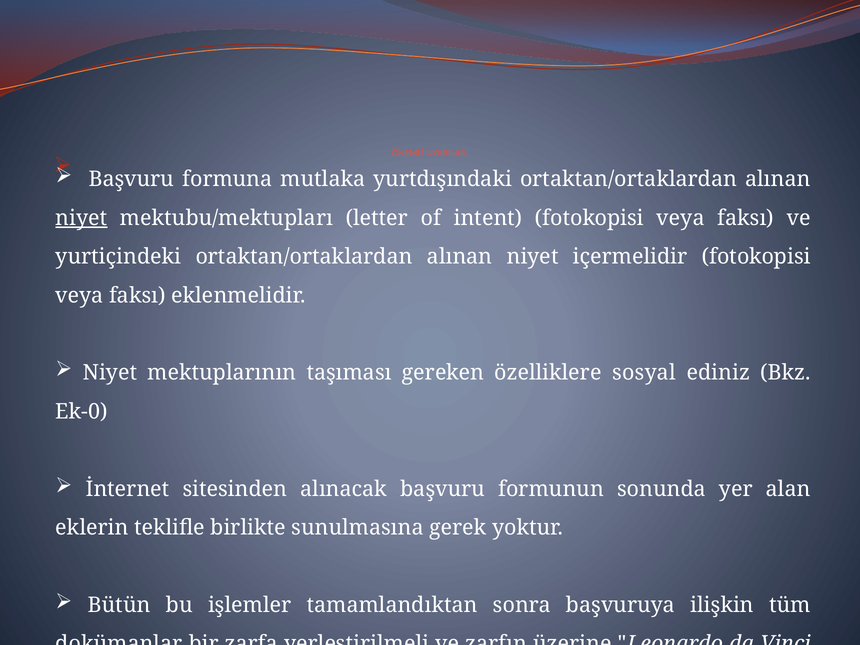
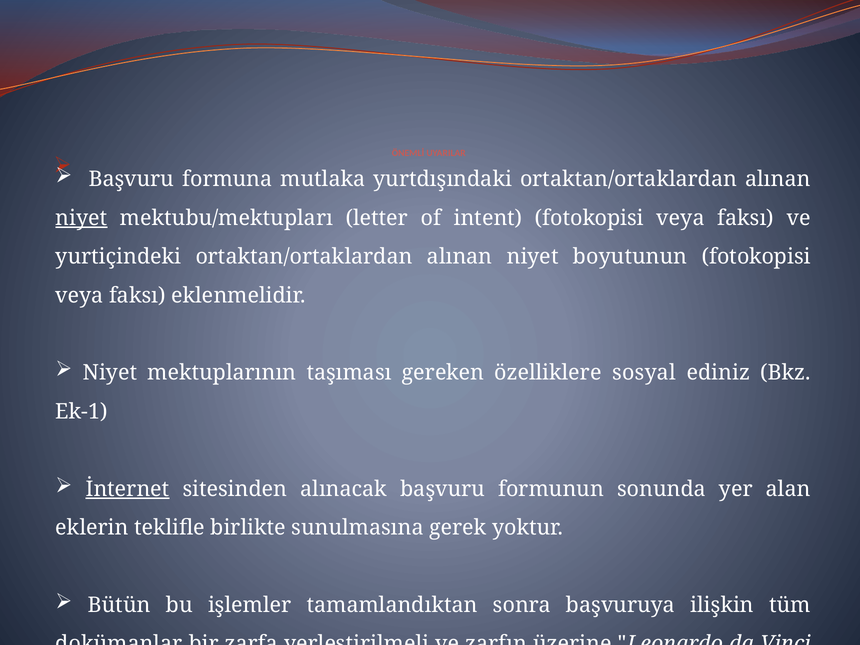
içermelidir: içermelidir -> boyutunun
Ek-0: Ek-0 -> Ek-1
İnternet underline: none -> present
